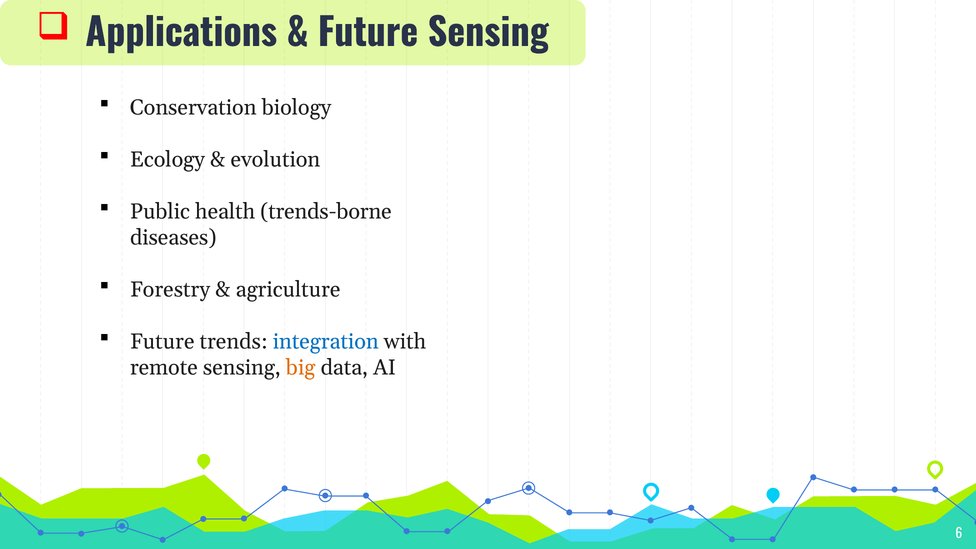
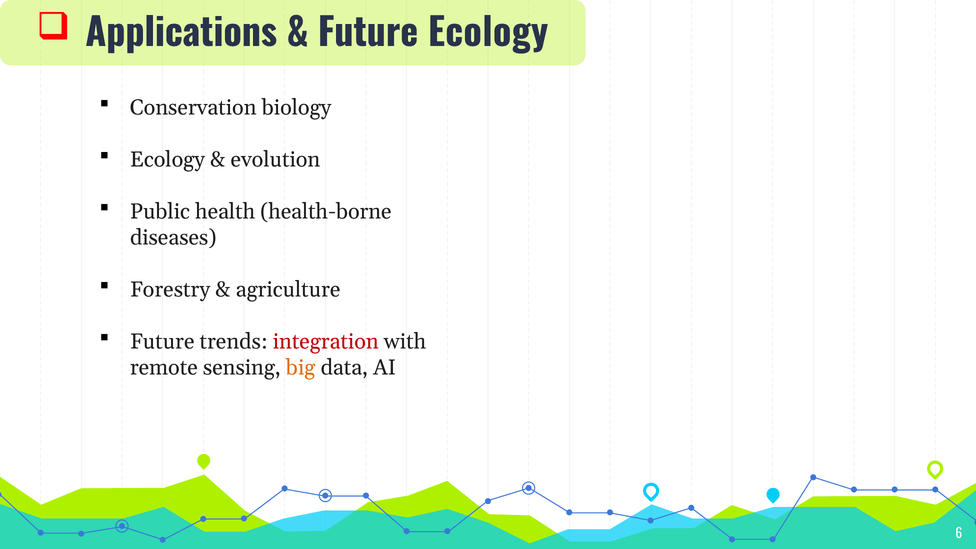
Future Sensing: Sensing -> Ecology
trends-borne: trends-borne -> health-borne
integration colour: blue -> red
